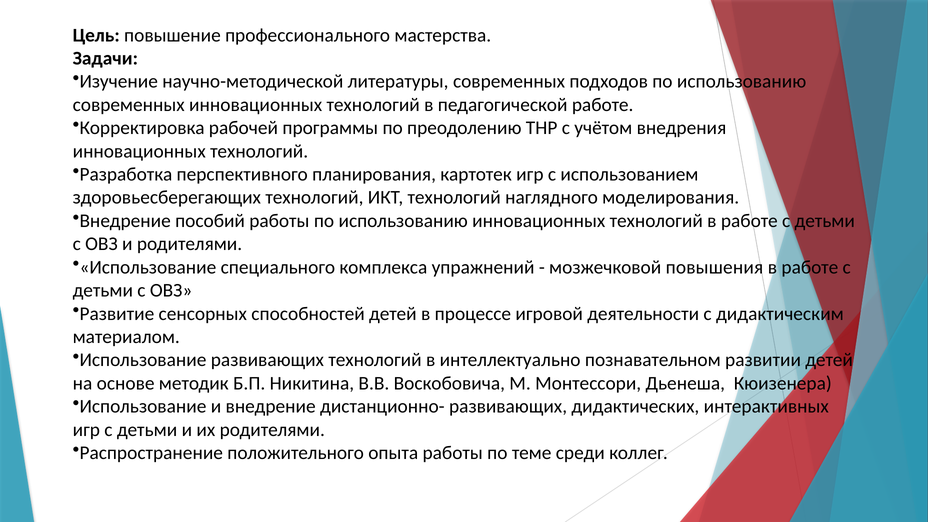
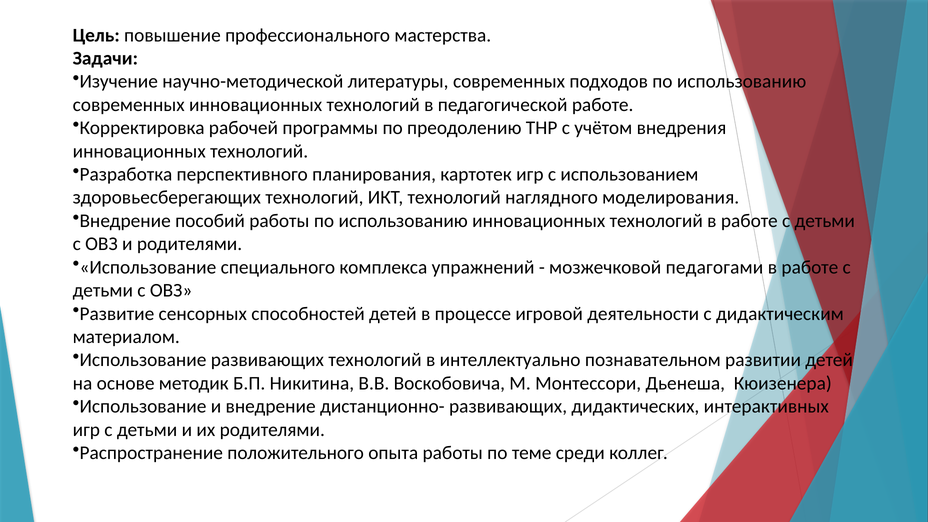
повышения: повышения -> педагогами
